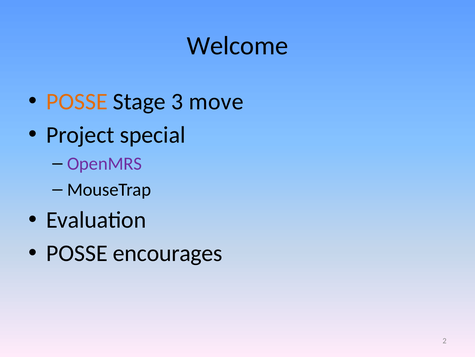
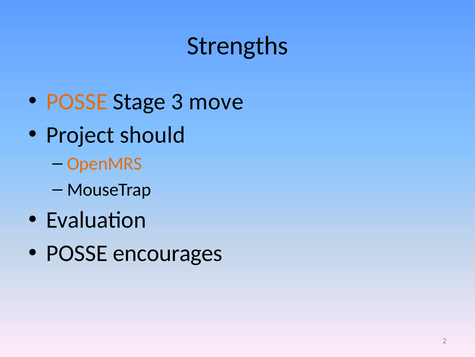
Welcome: Welcome -> Strengths
special: special -> should
OpenMRS colour: purple -> orange
